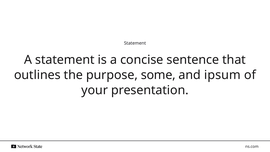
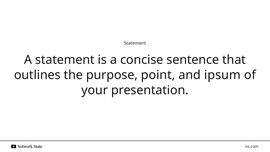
some: some -> point
